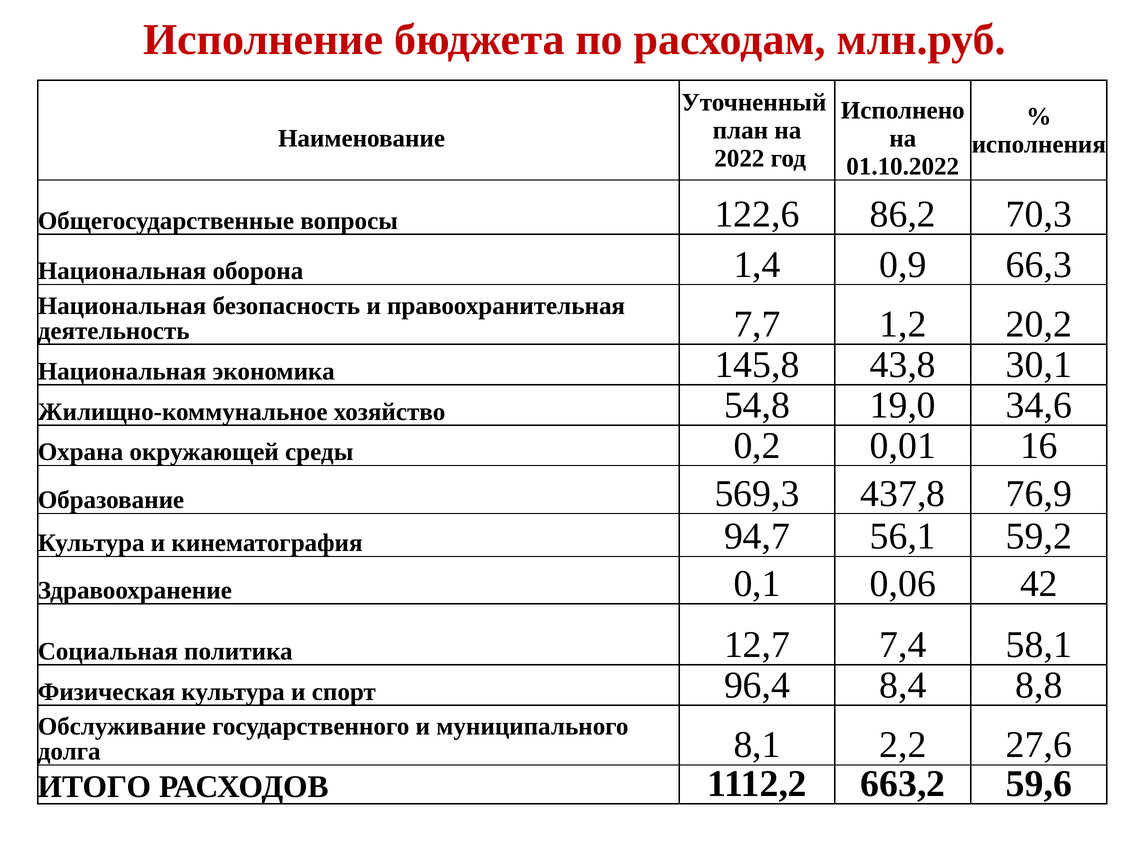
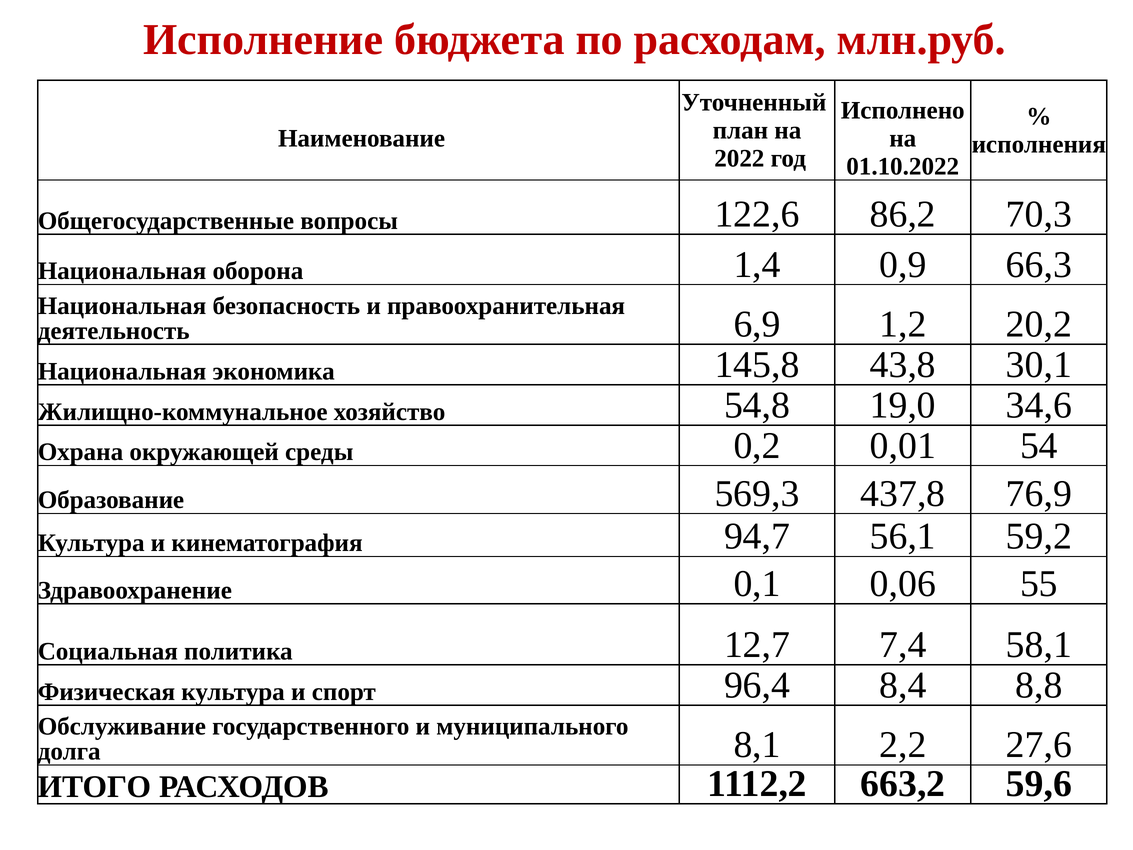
7,7: 7,7 -> 6,9
16: 16 -> 54
42: 42 -> 55
